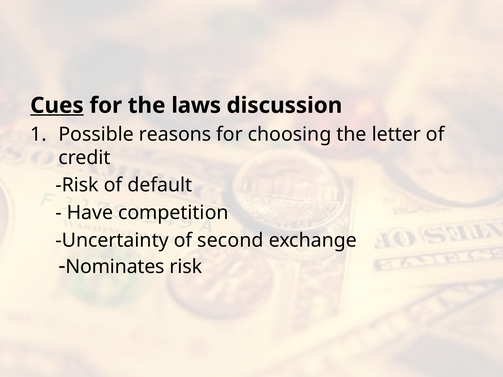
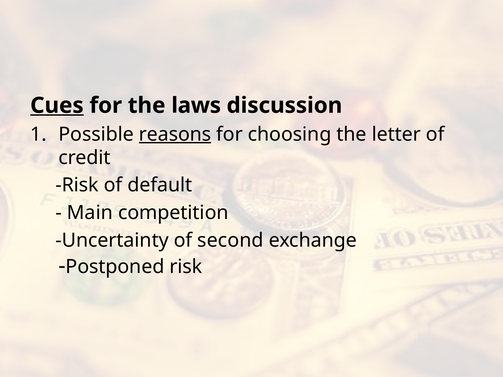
reasons underline: none -> present
Have: Have -> Main
Nominates: Nominates -> Postponed
